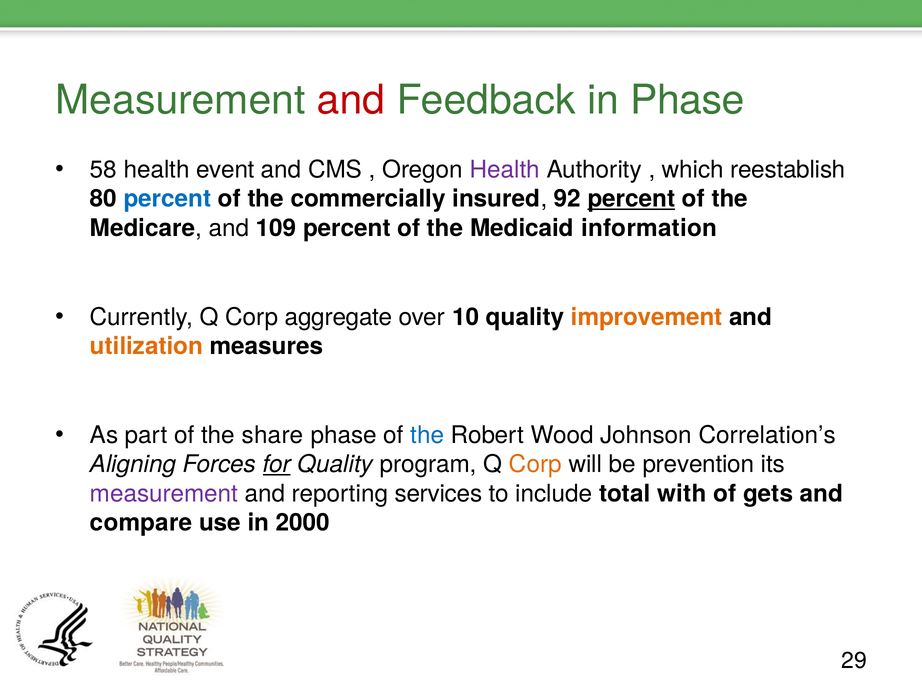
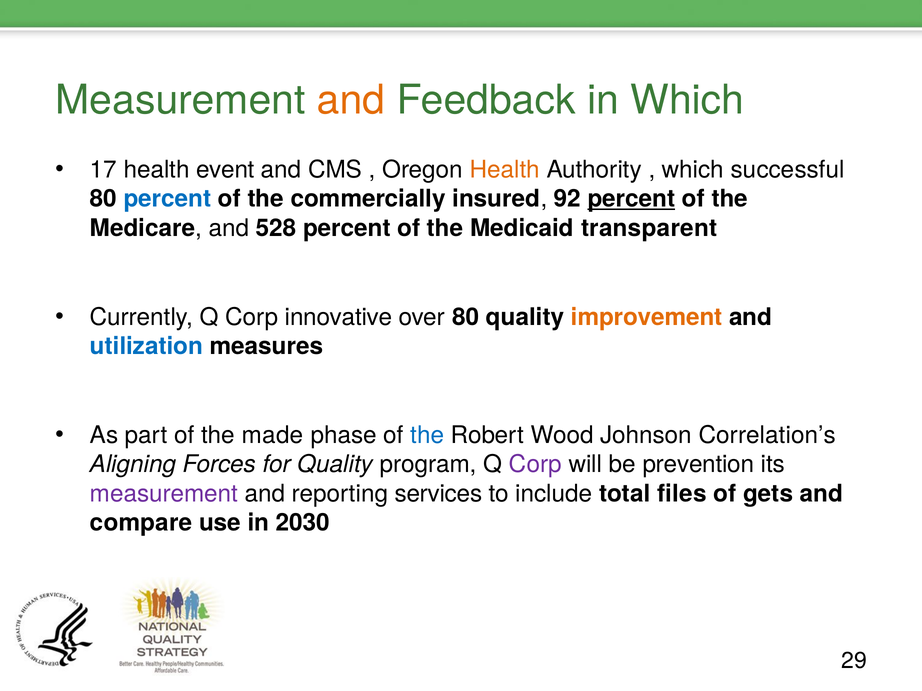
and at (351, 100) colour: red -> orange
in Phase: Phase -> Which
58: 58 -> 17
Health at (505, 170) colour: purple -> orange
reestablish: reestablish -> successful
109: 109 -> 528
information: information -> transparent
aggregate: aggregate -> innovative
over 10: 10 -> 80
utilization colour: orange -> blue
share: share -> made
for underline: present -> none
Corp at (535, 465) colour: orange -> purple
with: with -> files
2000: 2000 -> 2030
